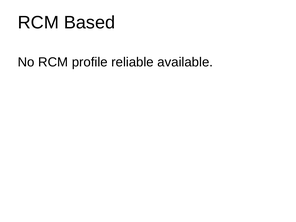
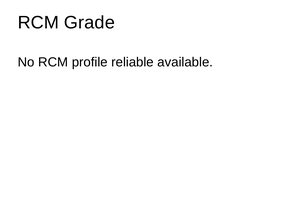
Based: Based -> Grade
